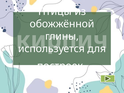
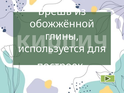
Птицы: Птицы -> Брешь
